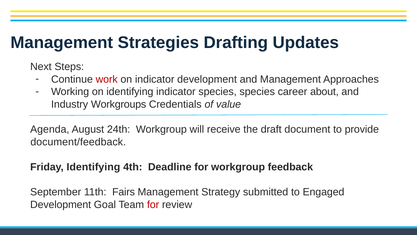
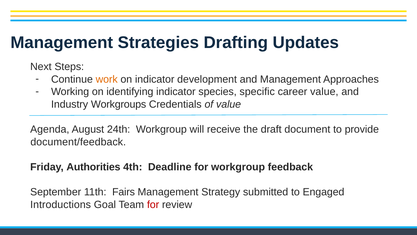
work colour: red -> orange
species species: species -> specific
career about: about -> value
Friday Identifying: Identifying -> Authorities
Development at (61, 204): Development -> Introductions
